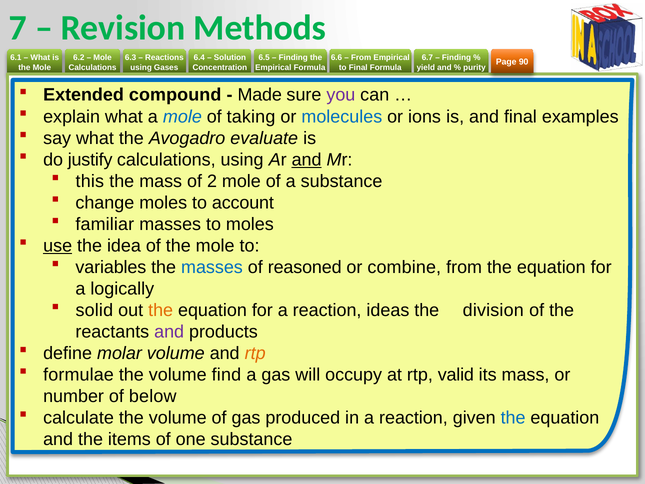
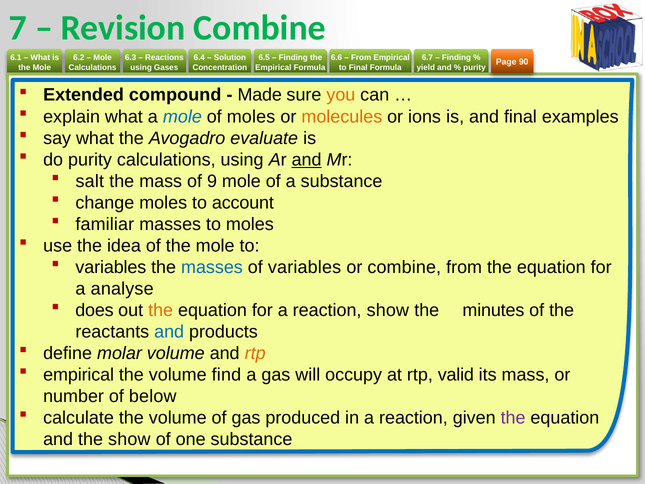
Revision Methods: Methods -> Combine
you colour: purple -> orange
of taking: taking -> moles
molecules colour: blue -> orange
do justify: justify -> purity
this: this -> salt
2: 2 -> 9
use underline: present -> none
of reasoned: reasoned -> variables
logically: logically -> analyse
solid: solid -> does
reaction ideas: ideas -> show
division: division -> minutes
and at (169, 332) colour: purple -> blue
formulae at (79, 375): formulae -> empirical
the at (513, 418) colour: blue -> purple
the items: items -> show
